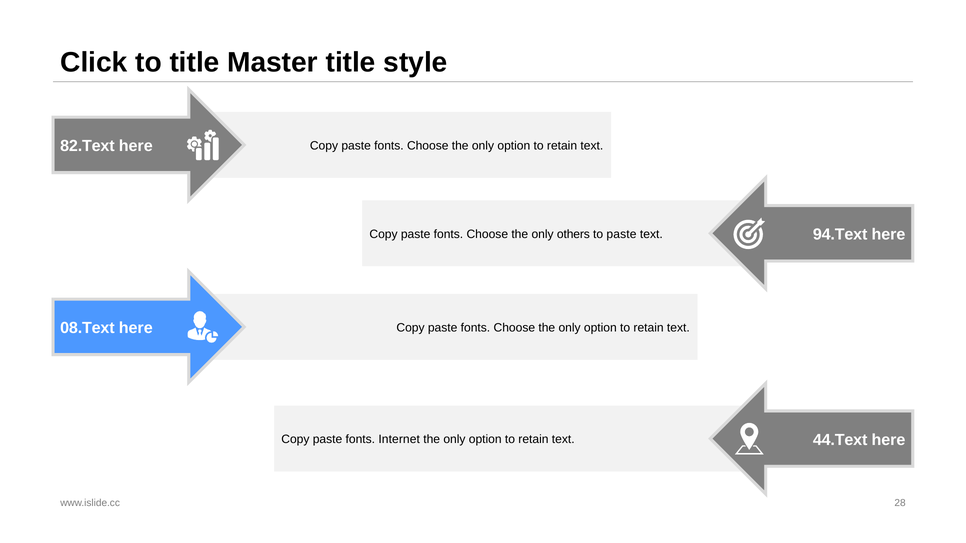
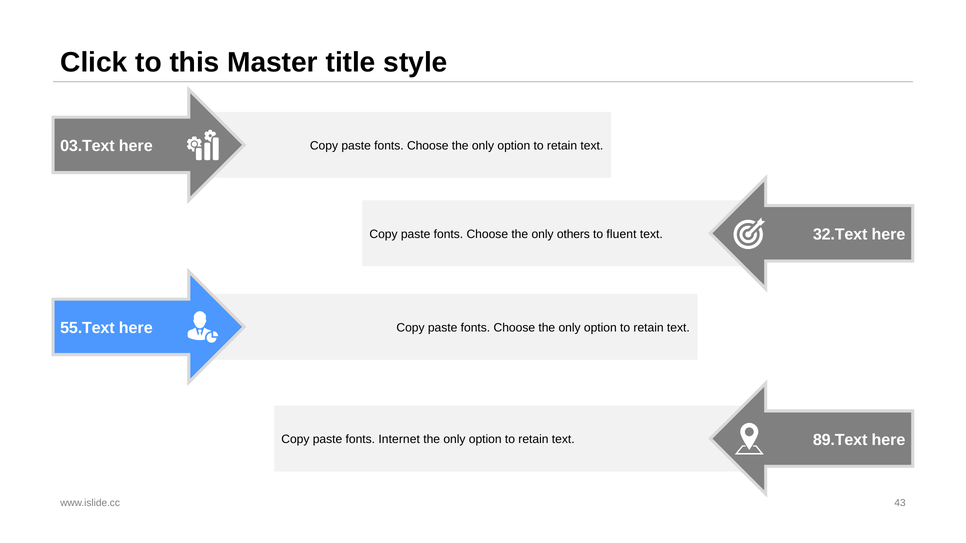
to title: title -> this
82.Text: 82.Text -> 03.Text
to paste: paste -> fluent
94.Text: 94.Text -> 32.Text
08.Text: 08.Text -> 55.Text
44.Text: 44.Text -> 89.Text
28: 28 -> 43
